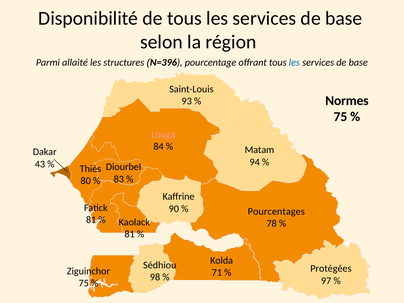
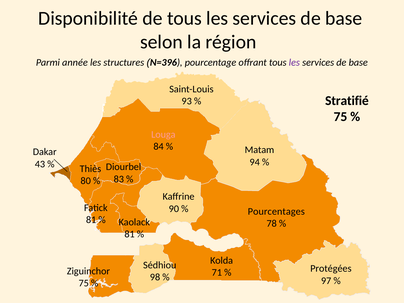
allaité: allaité -> année
les at (294, 63) colour: blue -> purple
Normes: Normes -> Stratifié
